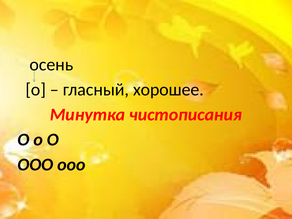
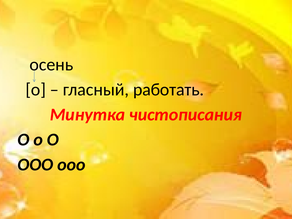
хорошее: хорошее -> работать
